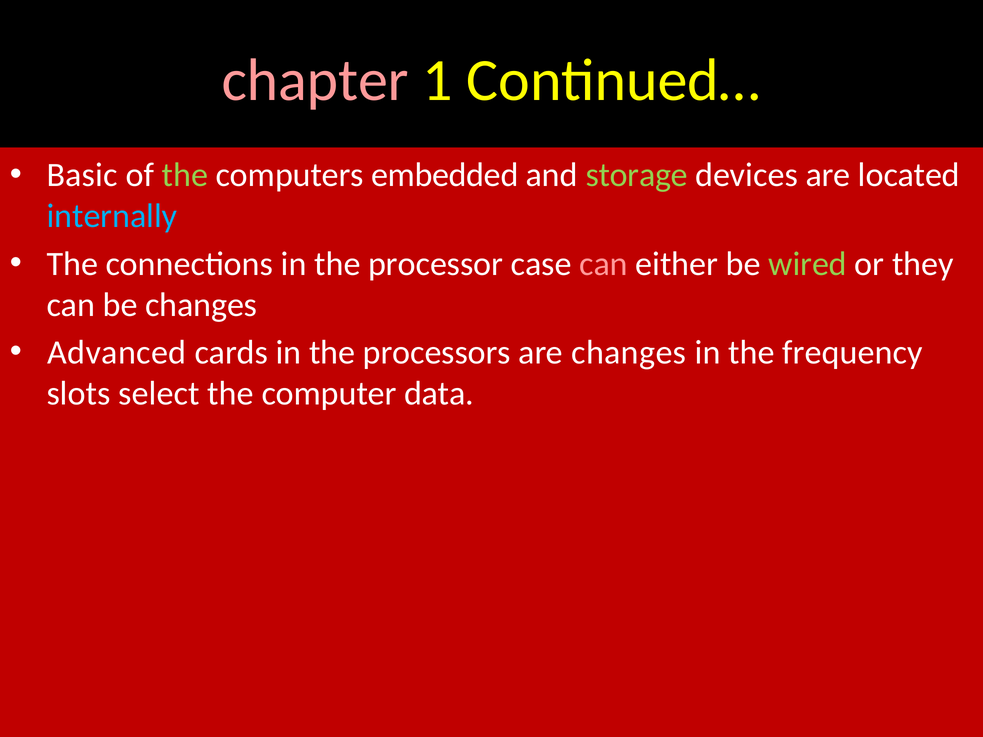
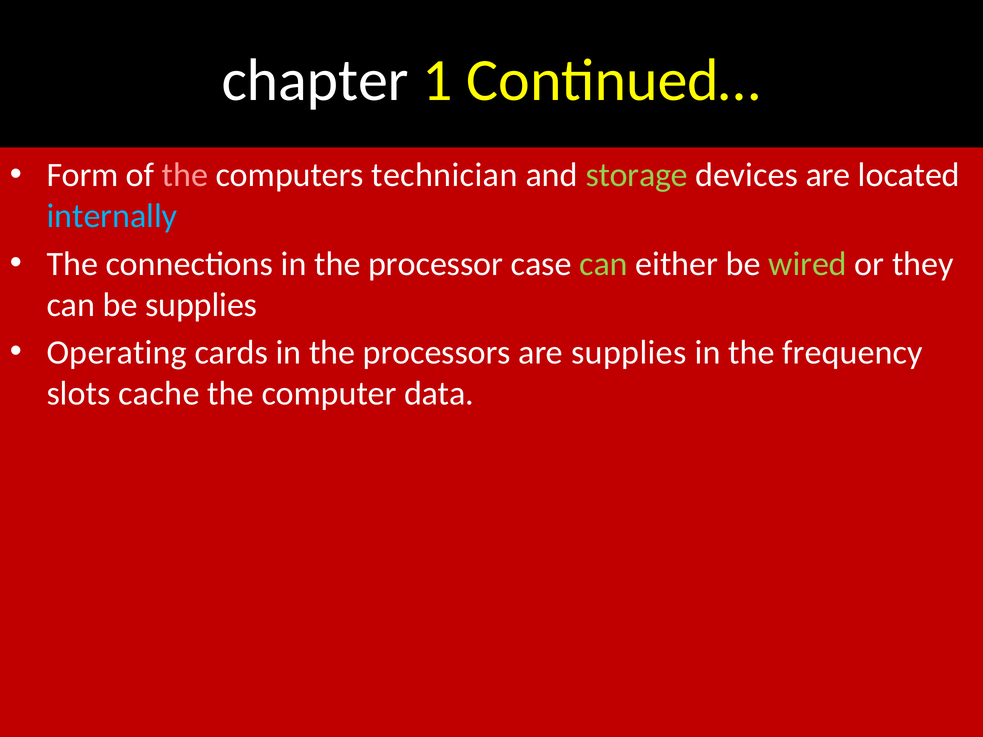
chapter colour: pink -> white
Basic: Basic -> Form
the at (185, 175) colour: light green -> pink
embedded: embedded -> technician
can at (603, 264) colour: pink -> light green
be changes: changes -> supplies
Advanced: Advanced -> Operating
are changes: changes -> supplies
select: select -> cache
